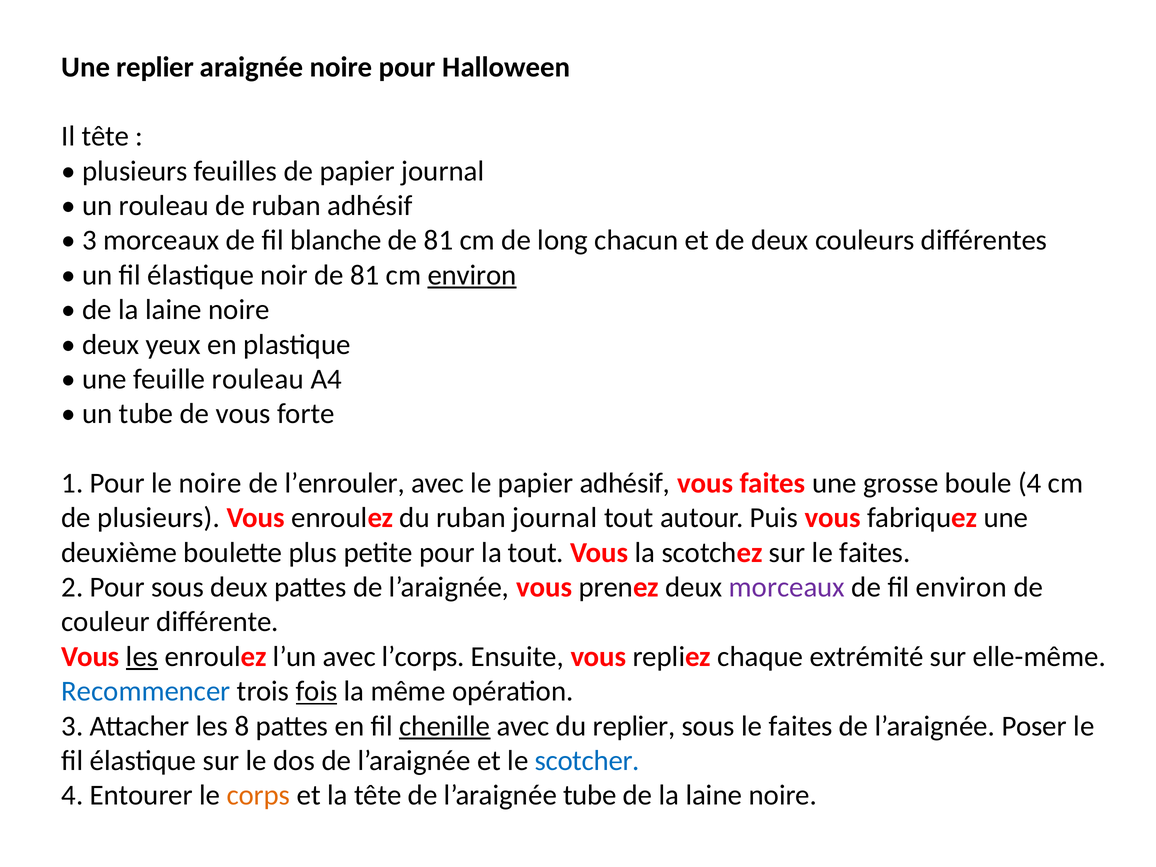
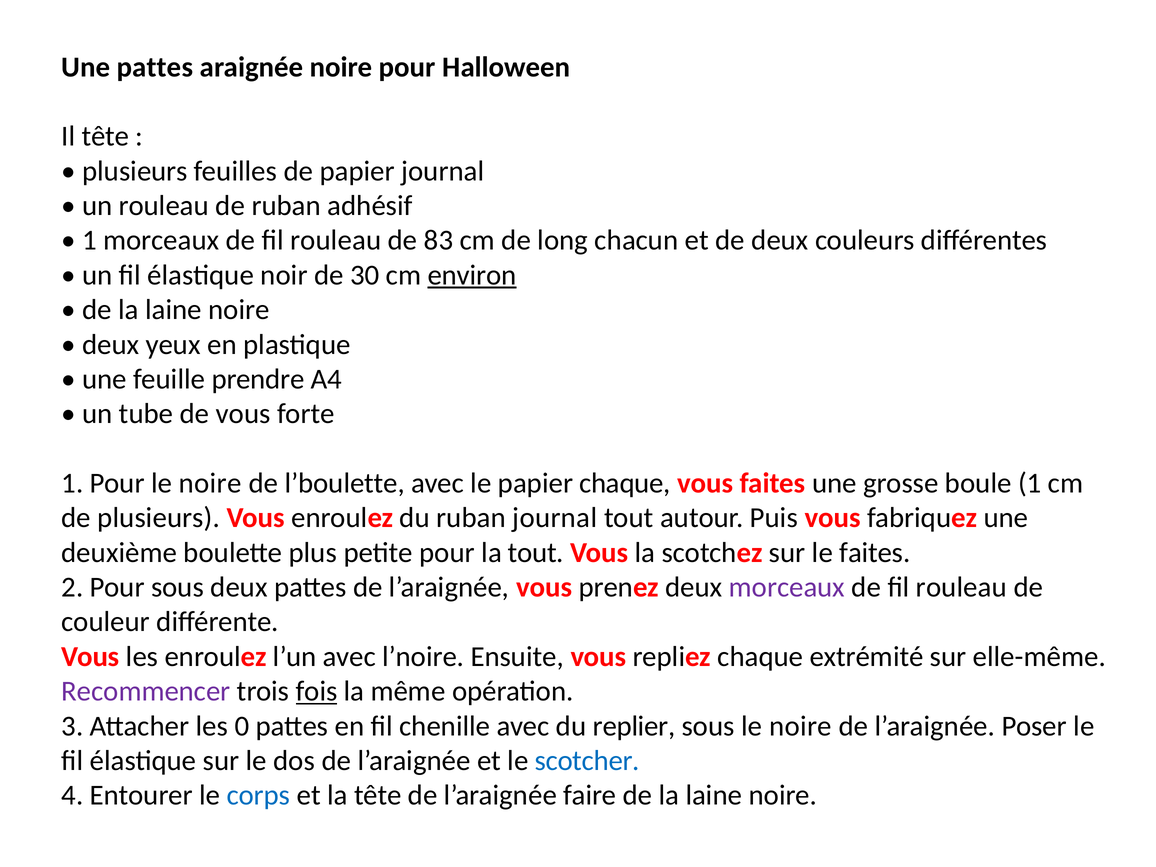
Une replier: replier -> pattes
3 at (90, 240): 3 -> 1
blanche at (336, 240): blanche -> rouleau
81 at (439, 240): 81 -> 83
noir de 81: 81 -> 30
feuille rouleau: rouleau -> prendre
l’enrouler: l’enrouler -> l’boulette
papier adhésif: adhésif -> chaque
boule 4: 4 -> 1
environ at (961, 587): environ -> rouleau
les at (142, 657) underline: present -> none
l’corps: l’corps -> l’noire
Recommencer colour: blue -> purple
8: 8 -> 0
chenille underline: present -> none
sous le faites: faites -> noire
corps colour: orange -> blue
l’araignée tube: tube -> faire
